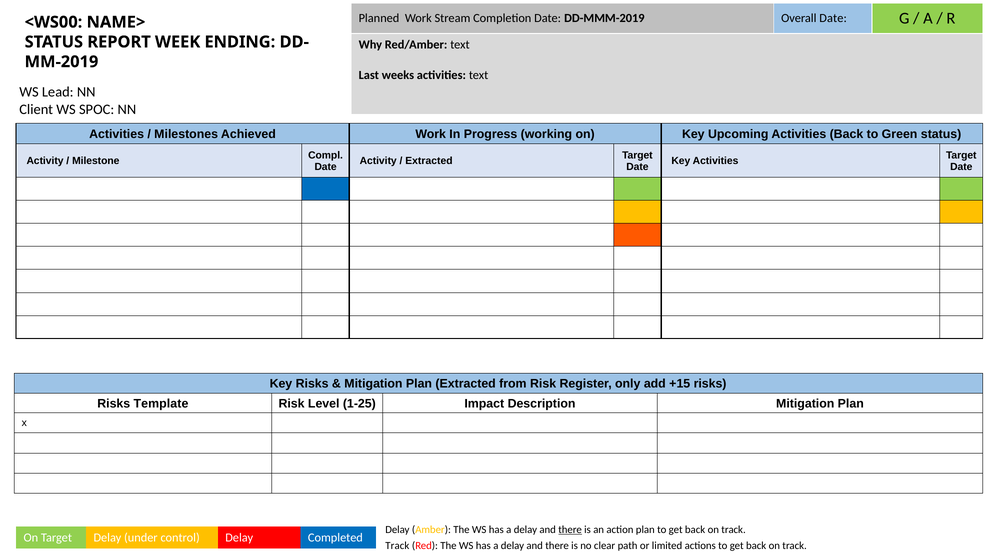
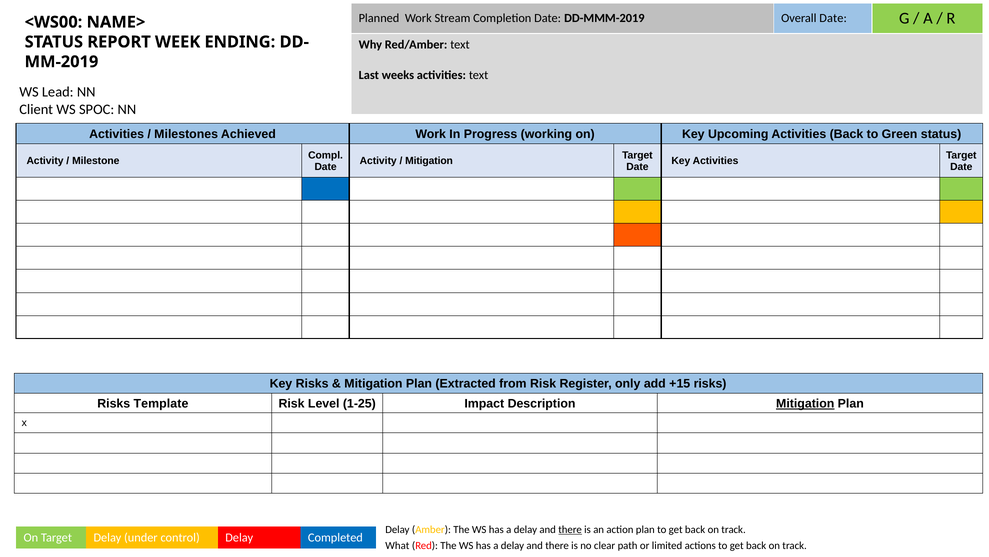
Extracted at (429, 161): Extracted -> Mitigation
Mitigation at (805, 403) underline: none -> present
Track at (397, 545): Track -> What
